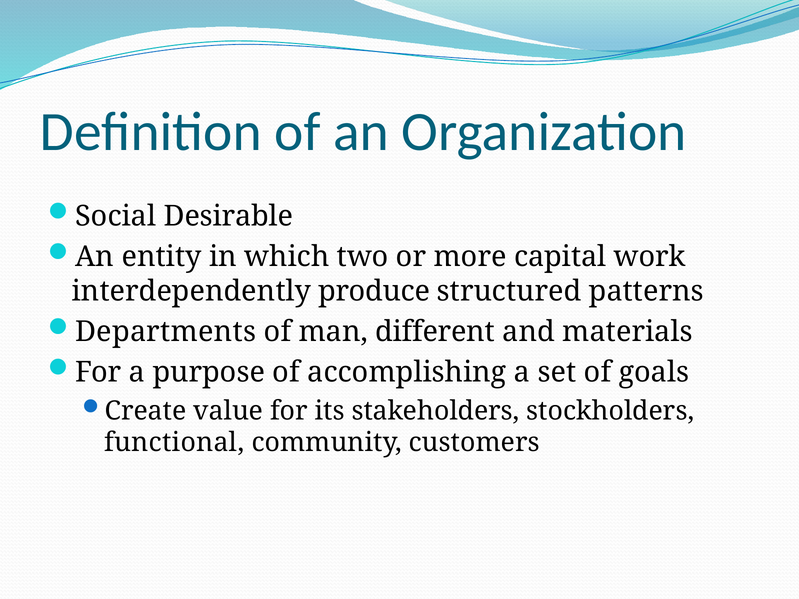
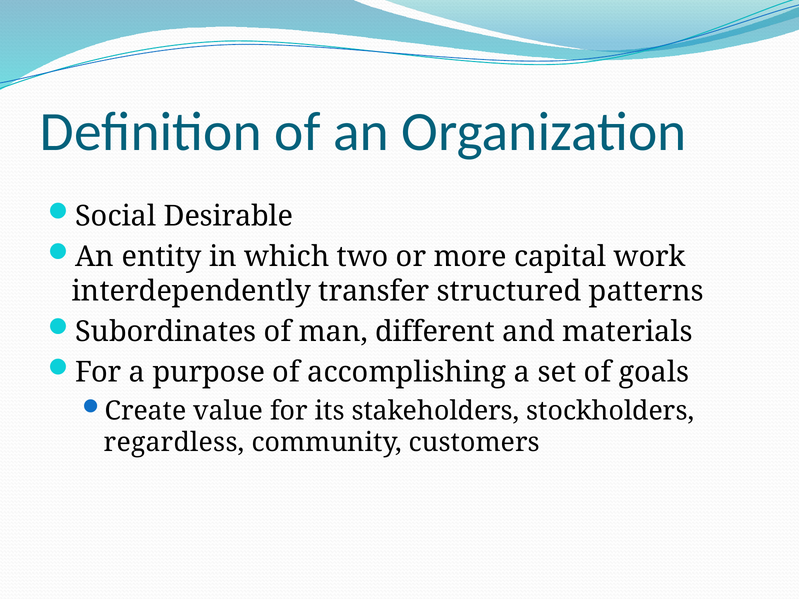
produce: produce -> transfer
Departments: Departments -> Subordinates
functional: functional -> regardless
